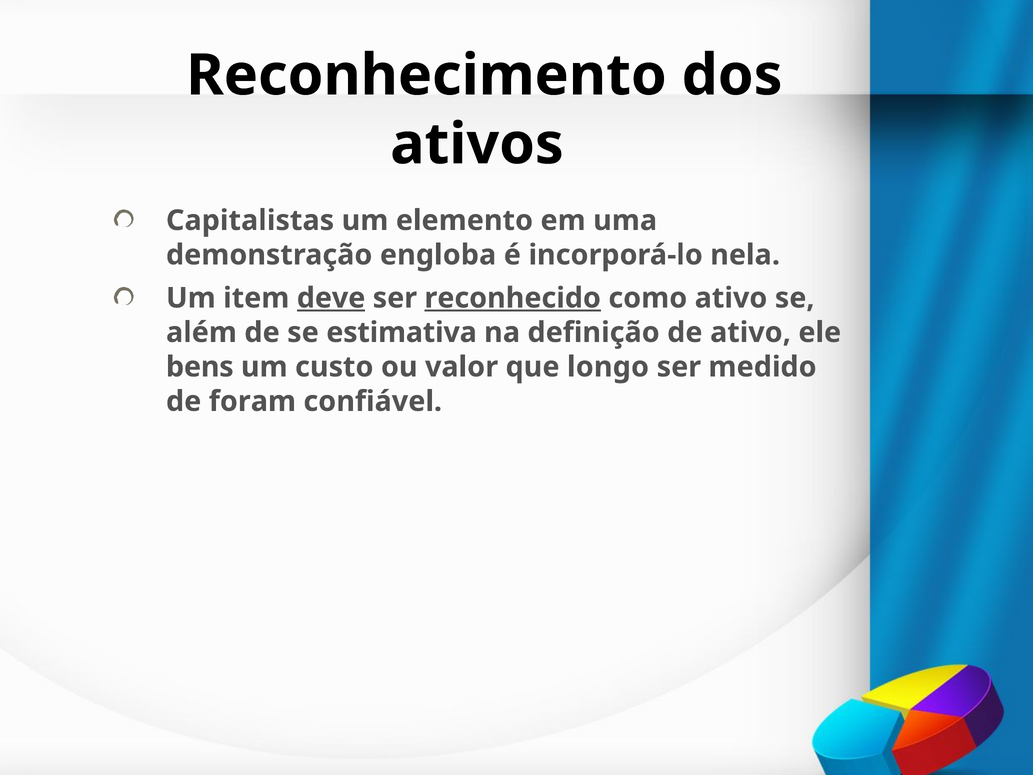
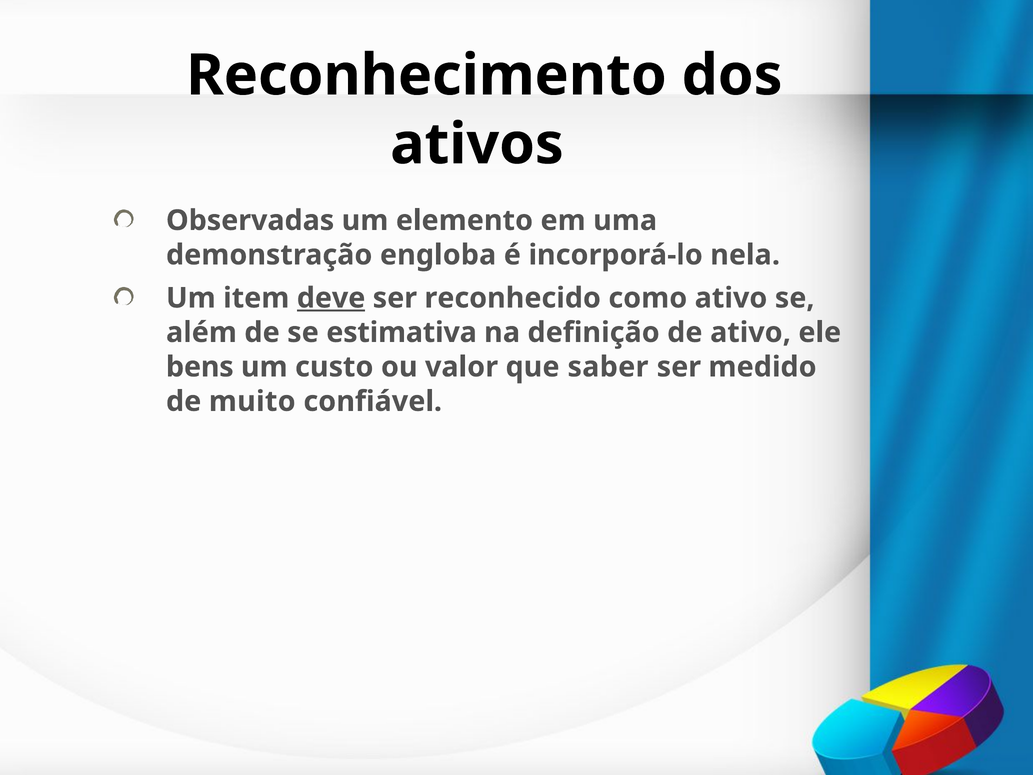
Capitalistas: Capitalistas -> Observadas
reconhecido underline: present -> none
longo: longo -> saber
foram: foram -> muito
